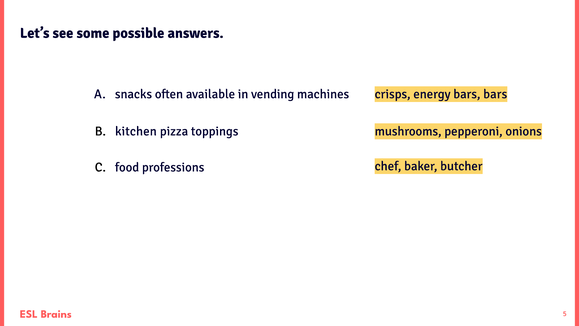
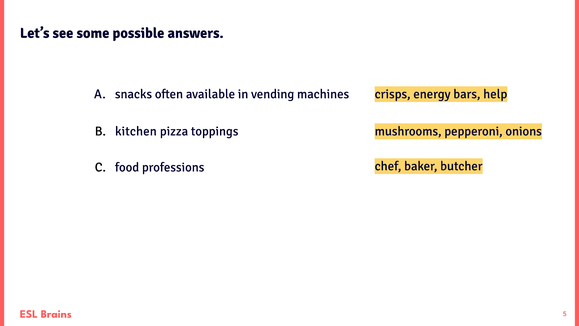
bars bars: bars -> help
